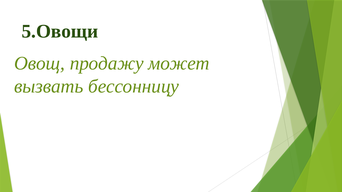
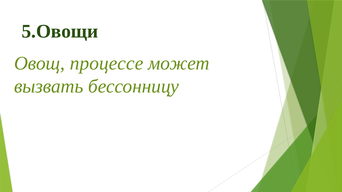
продажу: продажу -> процессе
